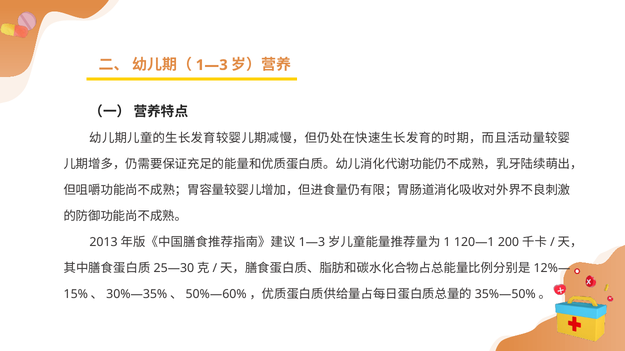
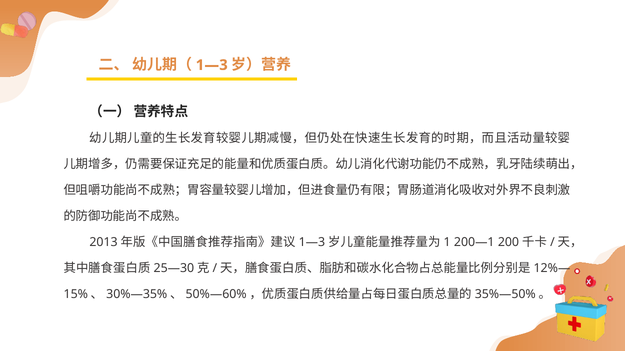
120—1: 120—1 -> 200—1
